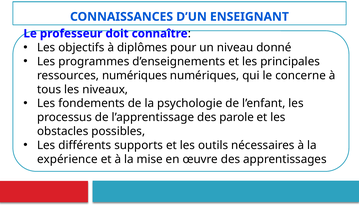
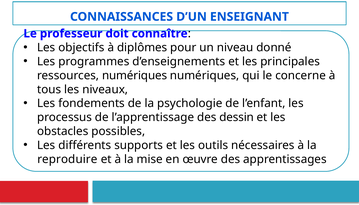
parole: parole -> dessin
expérience: expérience -> reproduire
